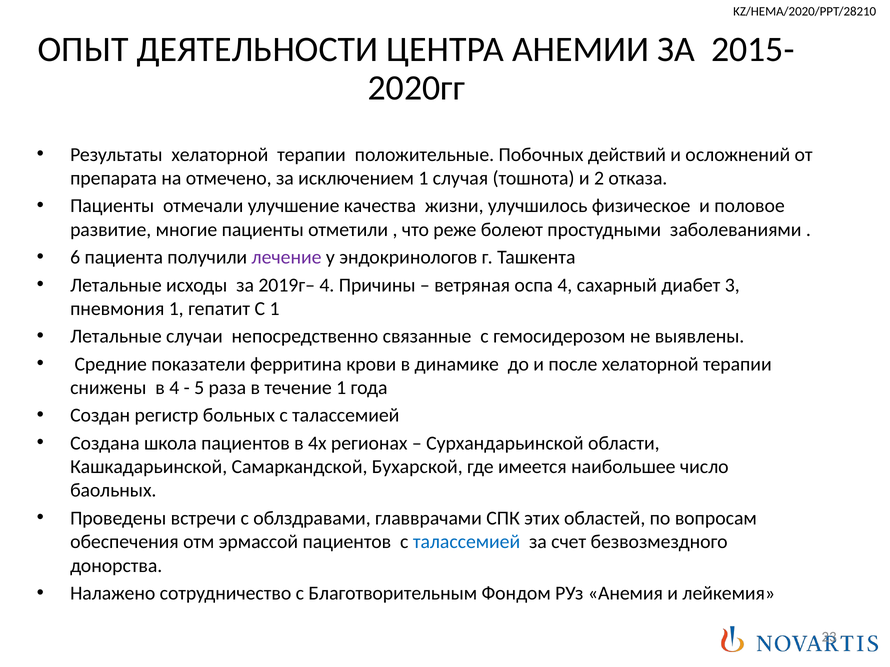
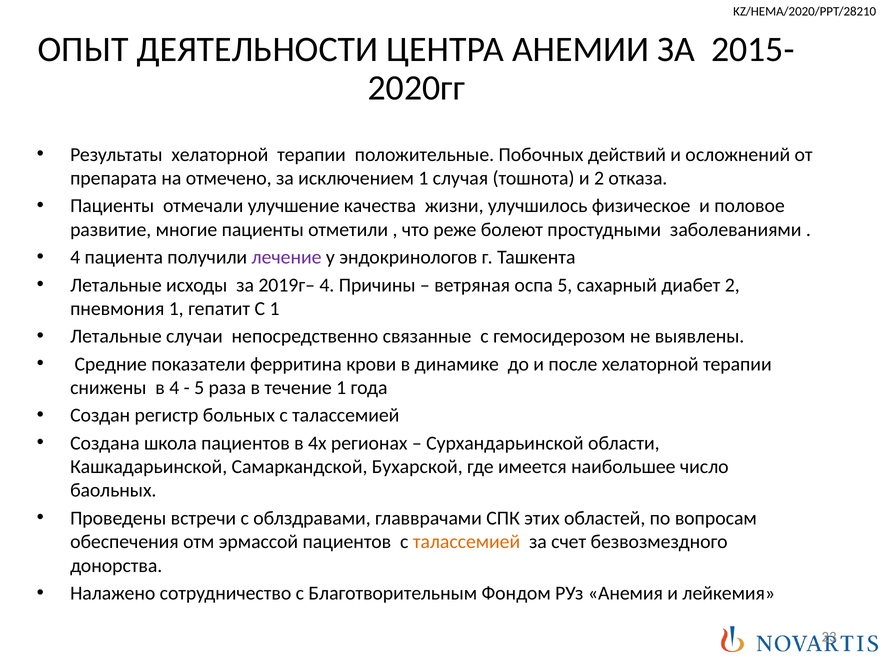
6 at (75, 258): 6 -> 4
оспа 4: 4 -> 5
диабет 3: 3 -> 2
талассемией at (467, 542) colour: blue -> orange
